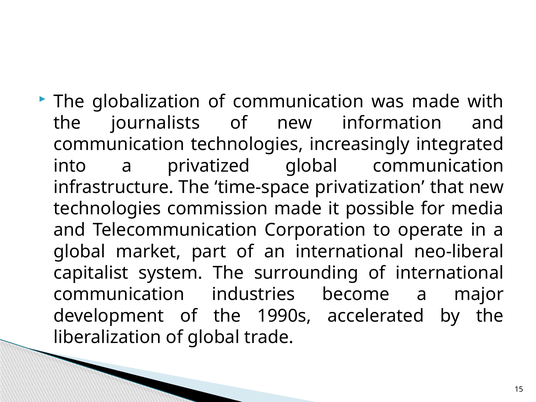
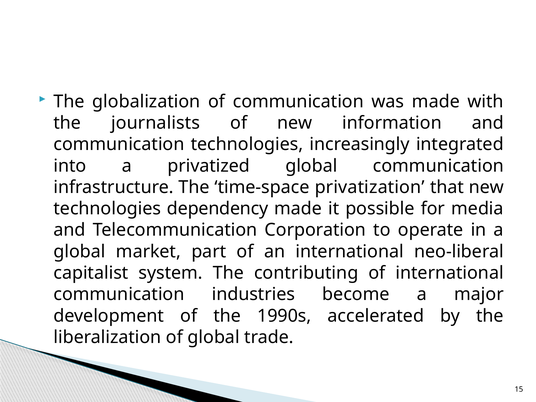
commission: commission -> dependency
surrounding: surrounding -> contributing
